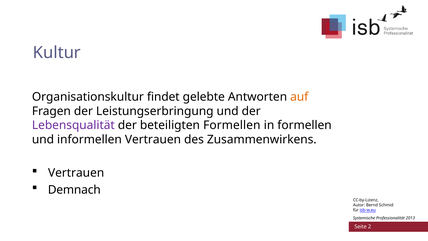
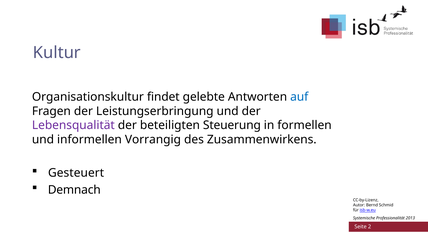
auf colour: orange -> blue
beteiligten Formellen: Formellen -> Steuerung
informellen Vertrauen: Vertrauen -> Vorrangig
Vertrauen at (76, 173): Vertrauen -> Gesteuert
